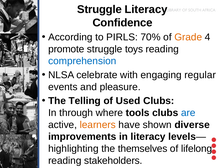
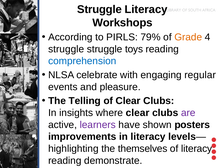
Confidence: Confidence -> Workshops
70%: 70% -> 79%
promote at (66, 49): promote -> struggle
of Used: Used -> Clear
through: through -> insights
where tools: tools -> clear
are colour: blue -> purple
learners colour: orange -> purple
diverse: diverse -> posters
of lifelong: lifelong -> literacy
stakeholders: stakeholders -> demonstrate
